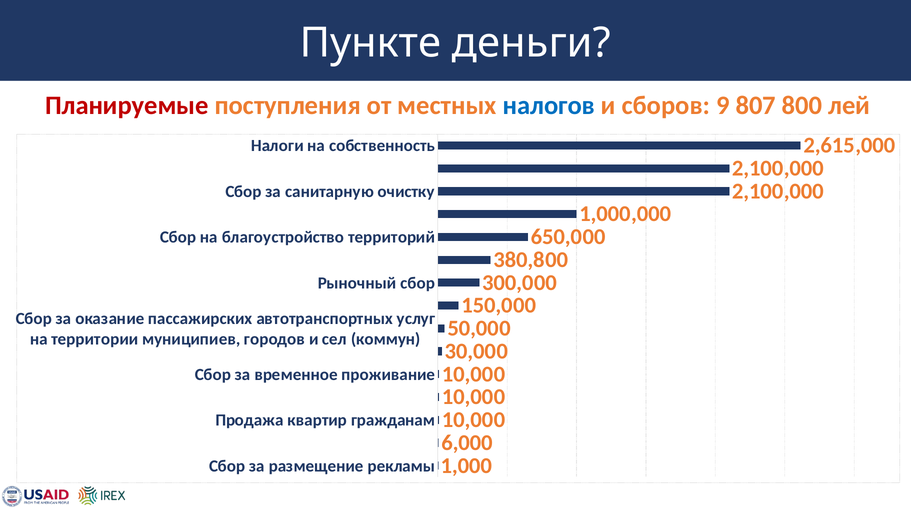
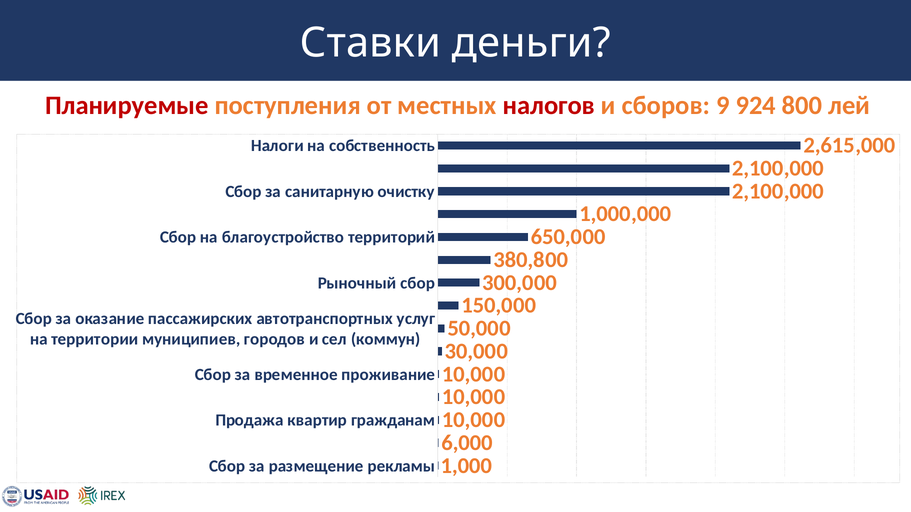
Пункте: Пункте -> Ставки
налогов colour: blue -> red
807: 807 -> 924
